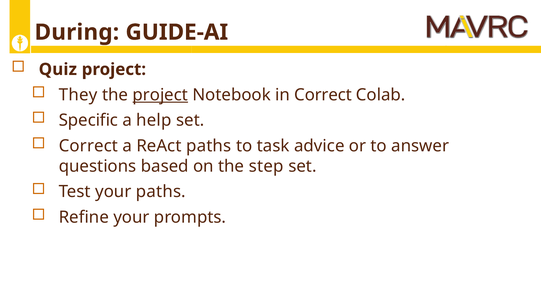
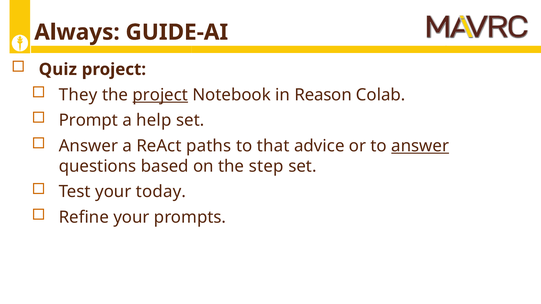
During: During -> Always
in Correct: Correct -> Reason
Specific: Specific -> Prompt
Correct at (88, 146): Correct -> Answer
task: task -> that
answer at (420, 146) underline: none -> present
your paths: paths -> today
